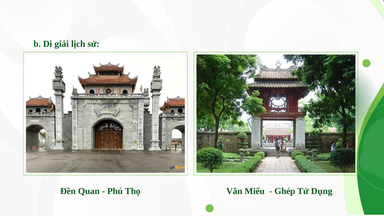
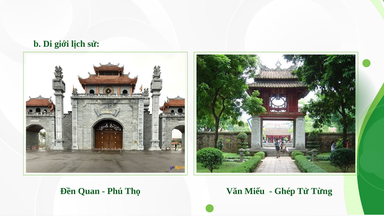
giải: giải -> giới
Dụng: Dụng -> Từng
